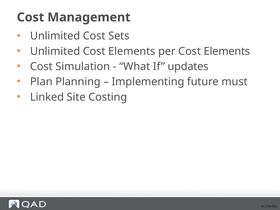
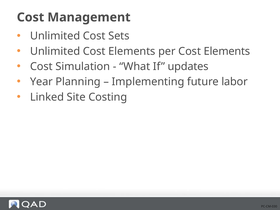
Plan: Plan -> Year
must: must -> labor
